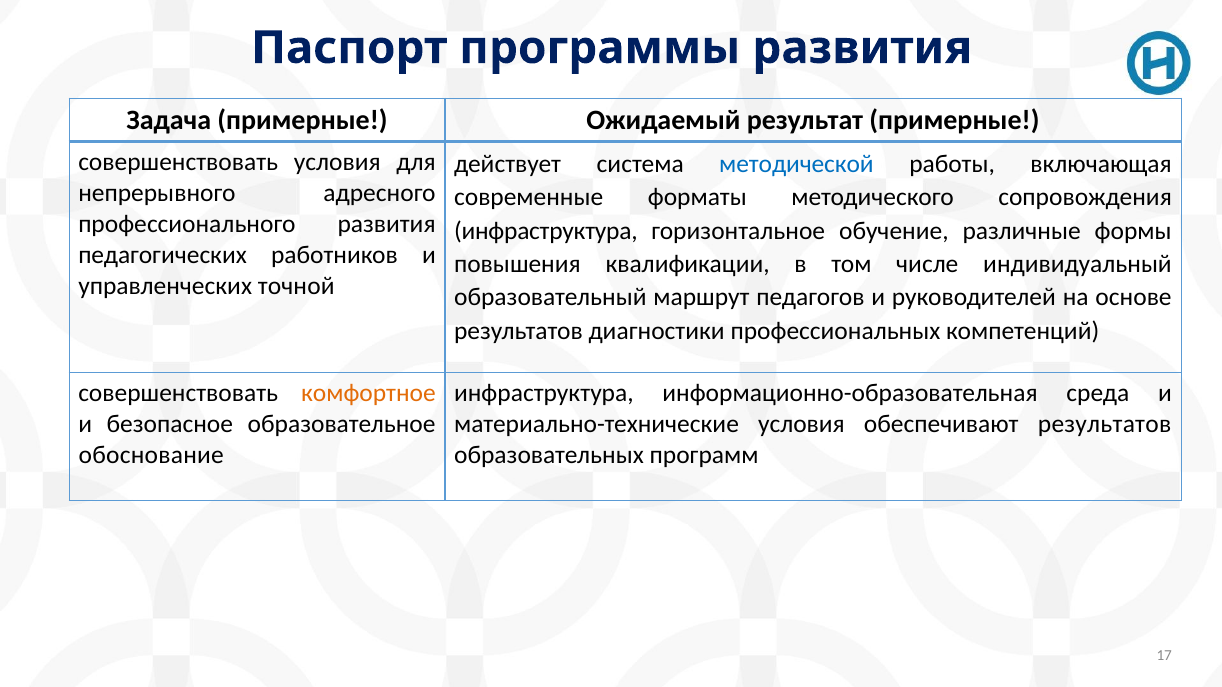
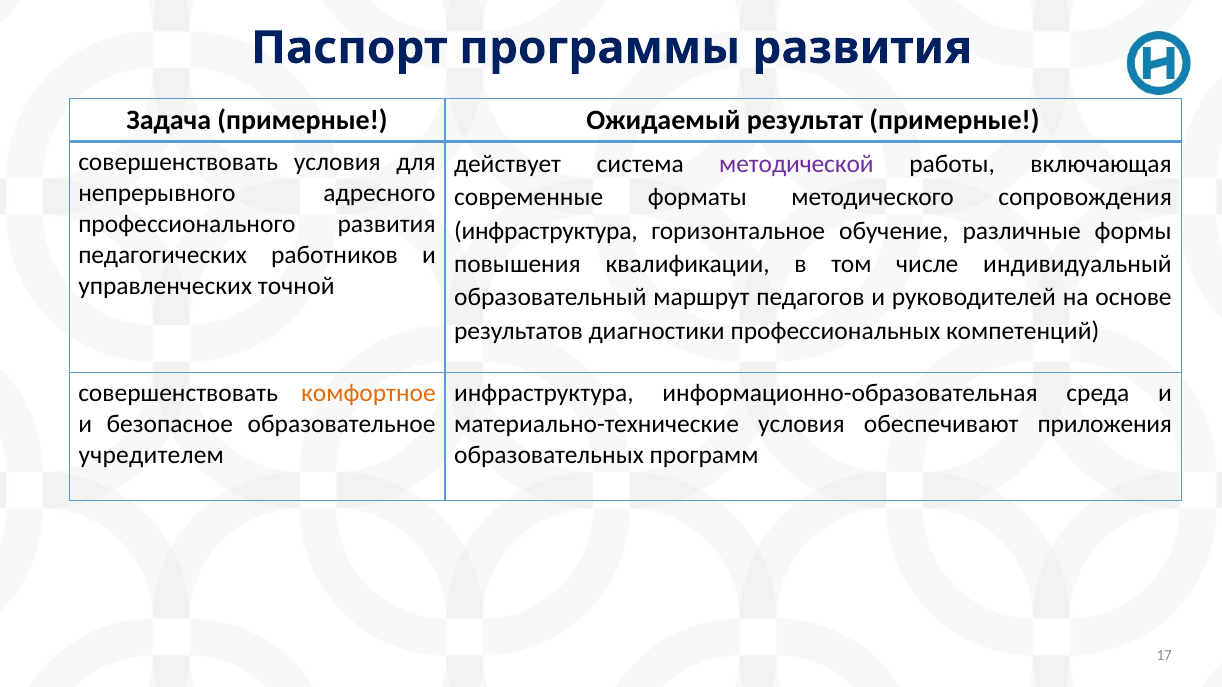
методической colour: blue -> purple
обеспечивают результатов: результатов -> приложения
обоснование: обоснование -> учредителем
